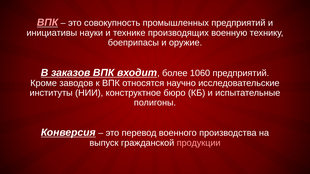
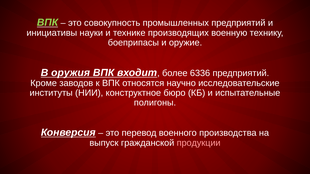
ВПК at (47, 23) colour: pink -> light green
заказов: заказов -> оружия
1060: 1060 -> 6336
